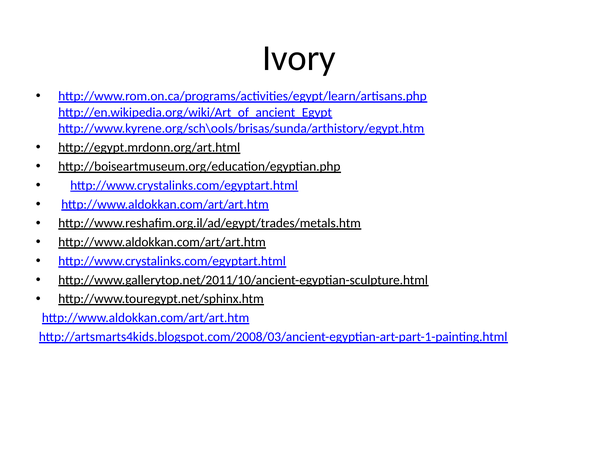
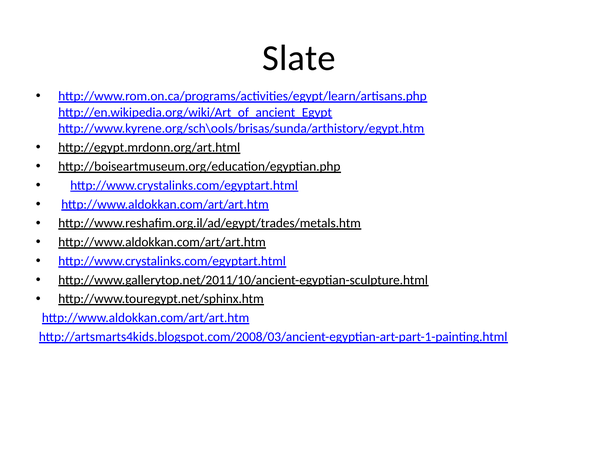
Ivory: Ivory -> Slate
